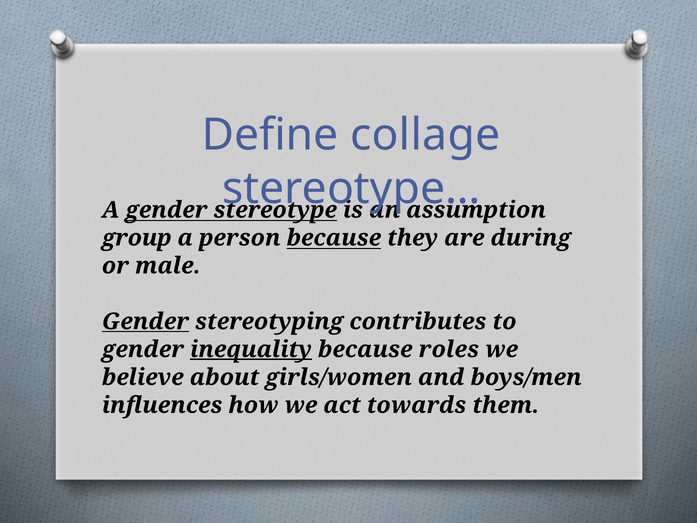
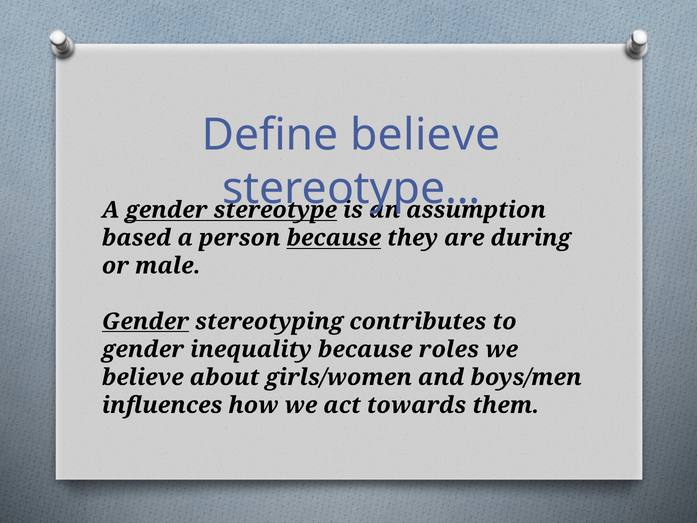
Define collage: collage -> believe
group: group -> based
inequality underline: present -> none
